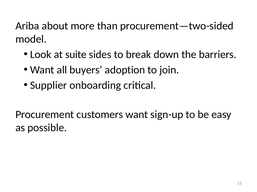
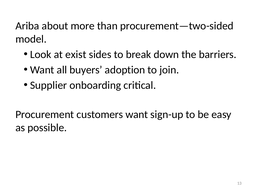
suite: suite -> exist
